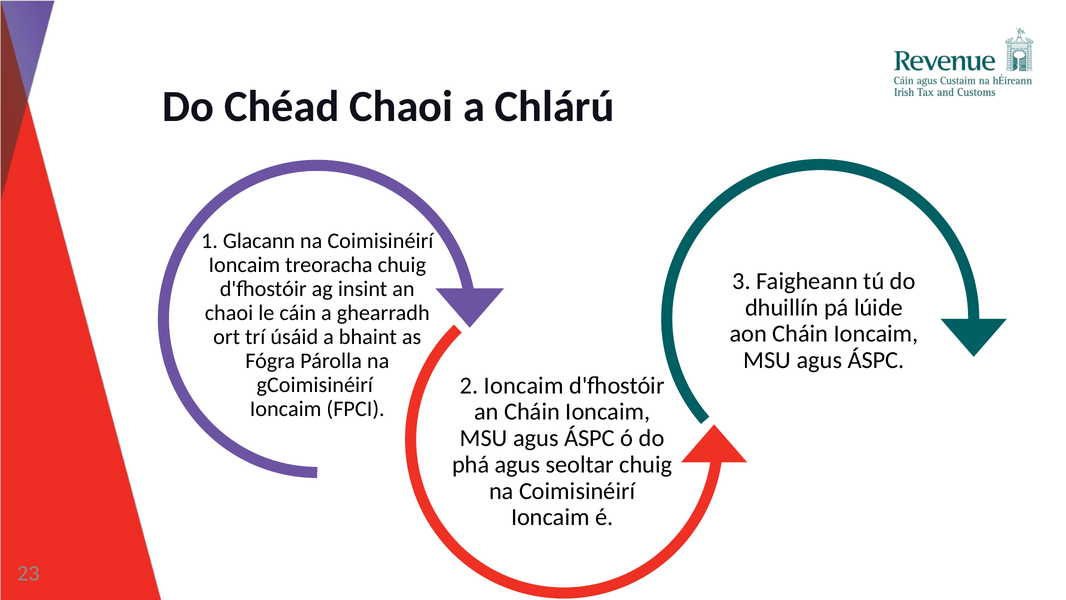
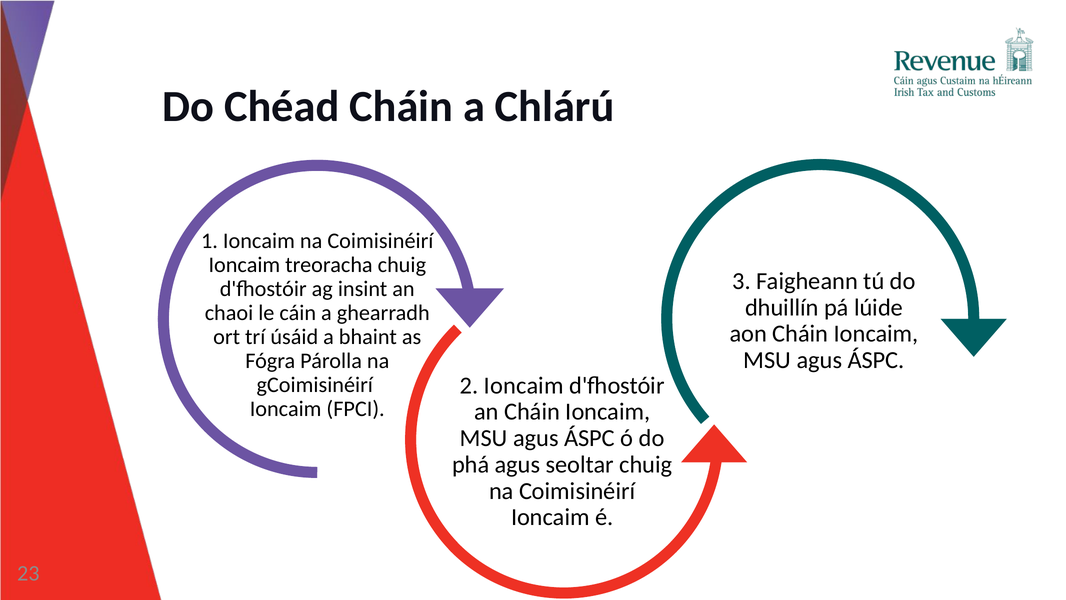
Chéad Chaoi: Chaoi -> Cháin
1 Glacann: Glacann -> Ioncaim
